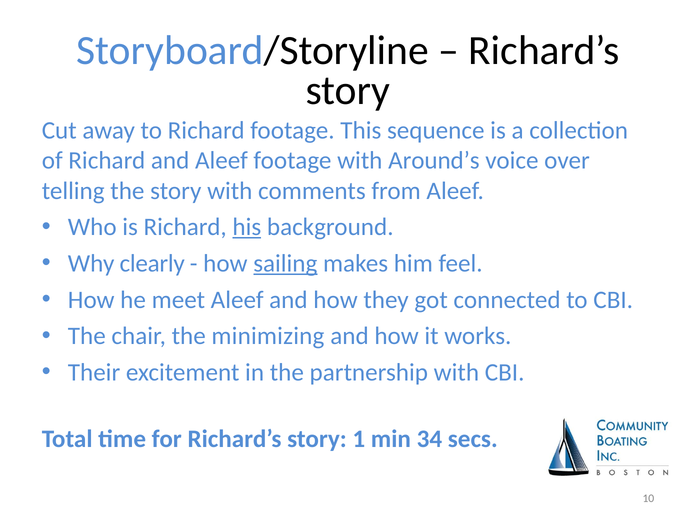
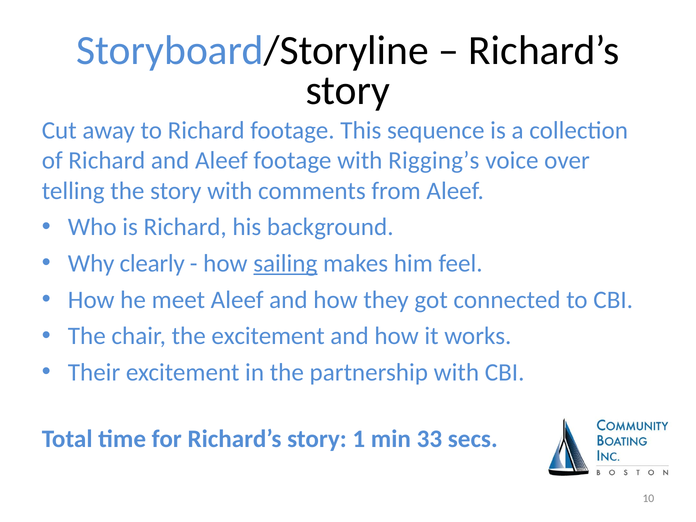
Around’s: Around’s -> Rigging’s
his underline: present -> none
the minimizing: minimizing -> excitement
34: 34 -> 33
